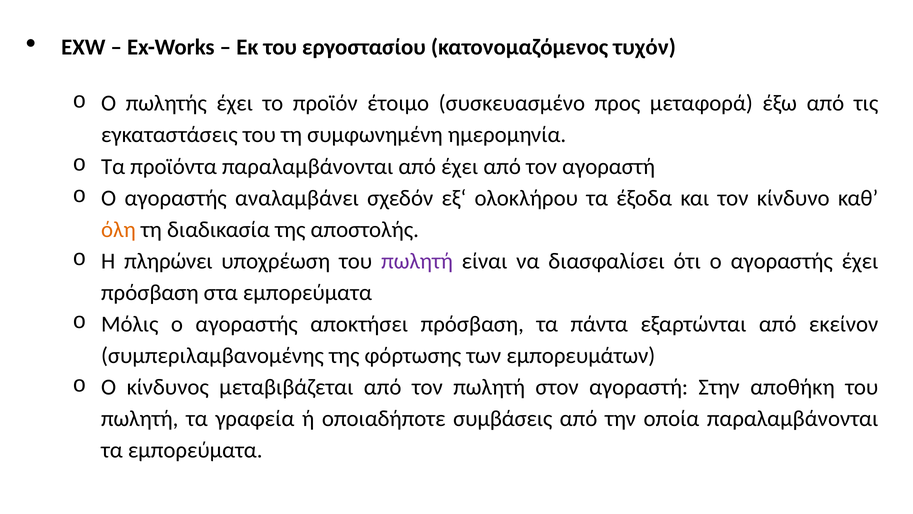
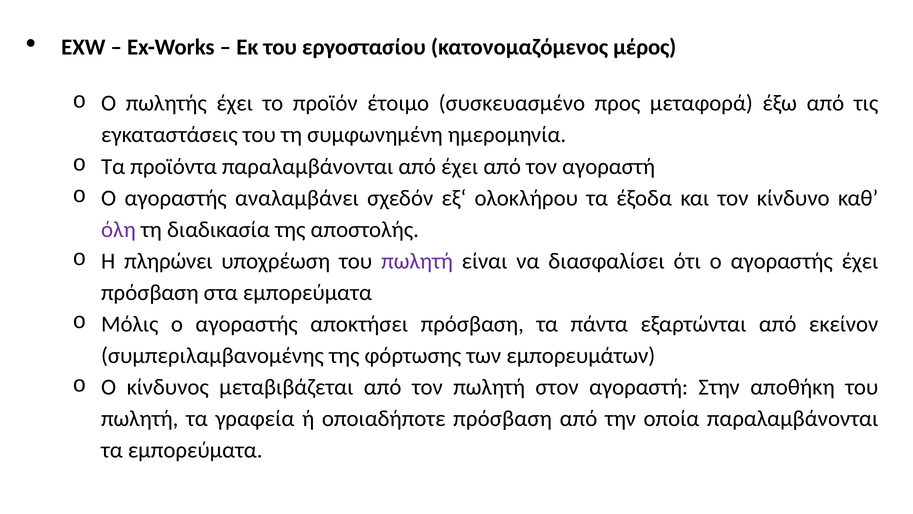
τυχόν: τυχόν -> μέρος
όλη colour: orange -> purple
οποιαδήποτε συμβάσεις: συμβάσεις -> πρόσβαση
